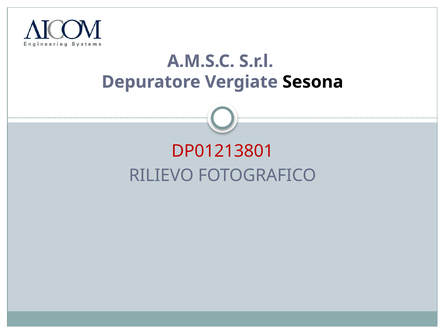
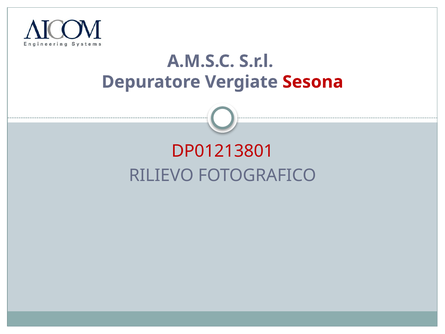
Sesona colour: black -> red
